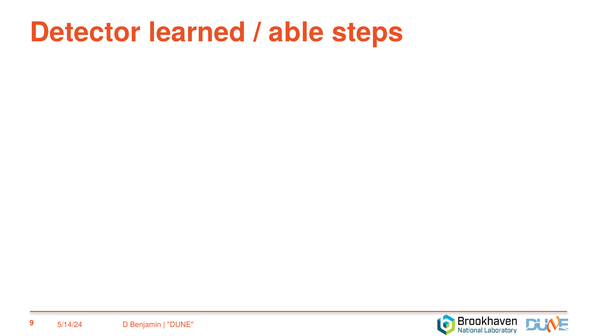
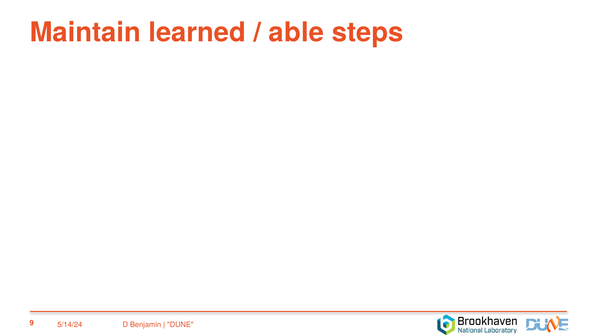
Detector: Detector -> Maintain
